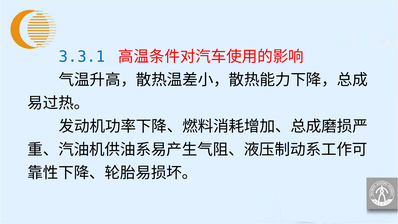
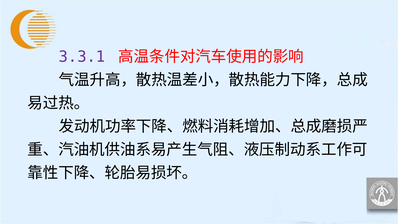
3.3.1 colour: blue -> purple
